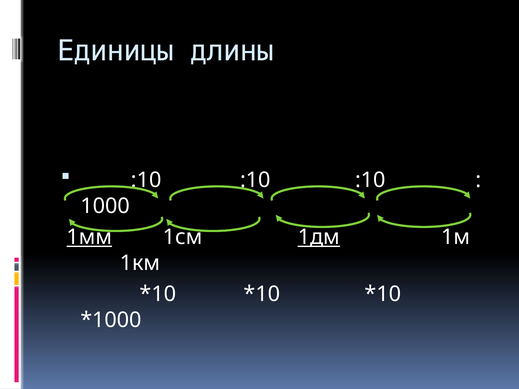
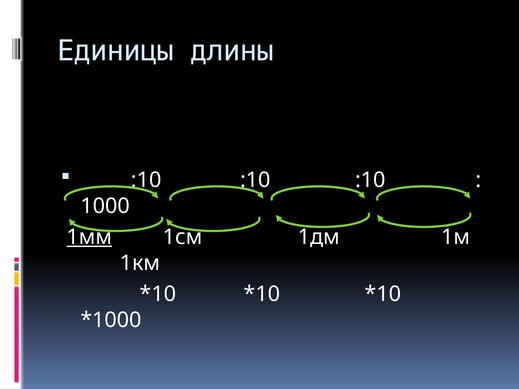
1дм underline: present -> none
